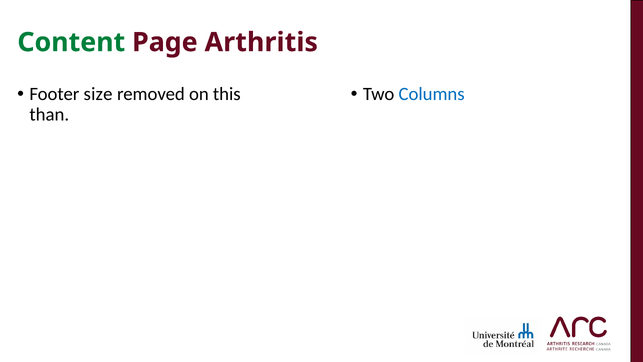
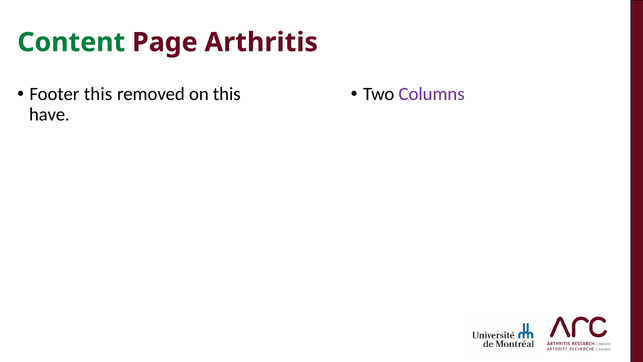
Footer size: size -> this
Columns colour: blue -> purple
than: than -> have
